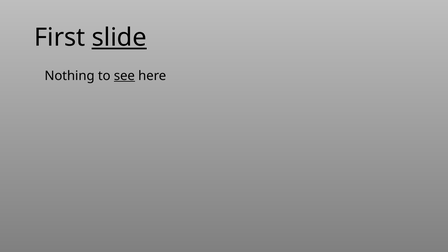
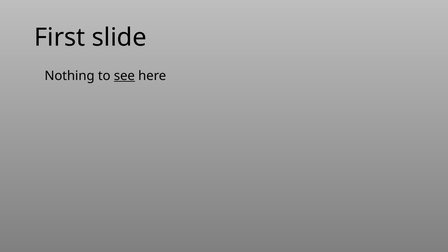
slide underline: present -> none
